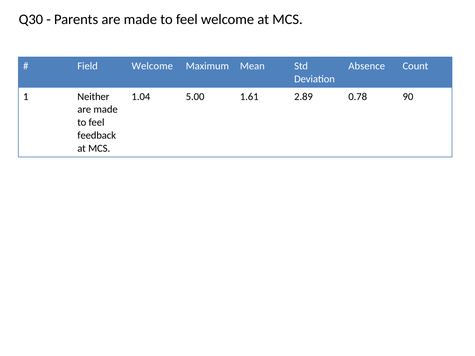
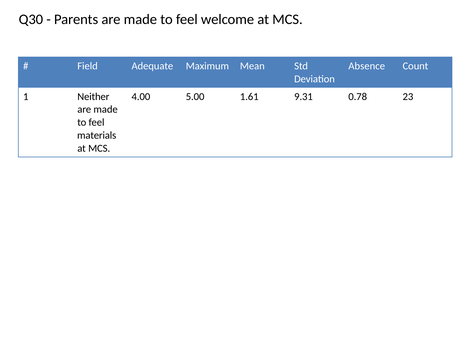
Field Welcome: Welcome -> Adequate
1.04: 1.04 -> 4.00
2.89: 2.89 -> 9.31
90: 90 -> 23
feedback: feedback -> materials
